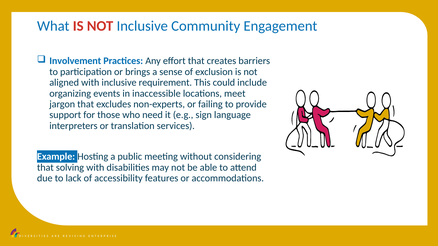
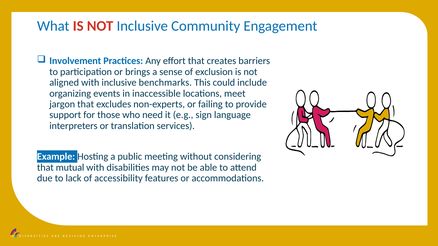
requirement: requirement -> benchmarks
solving: solving -> mutual
